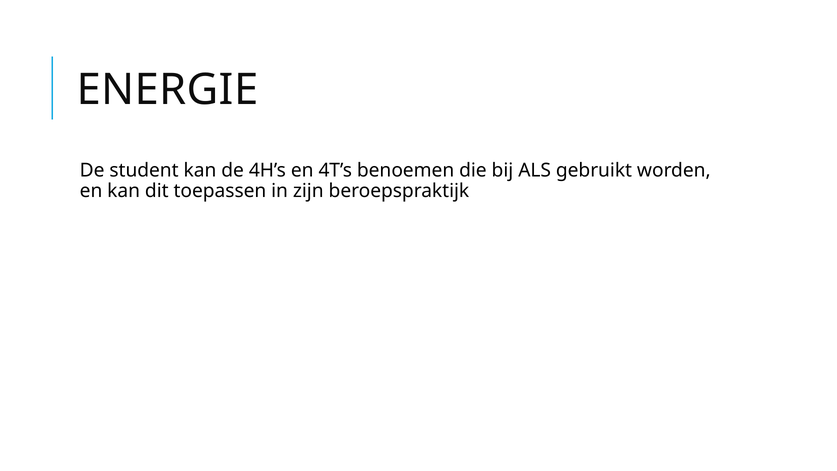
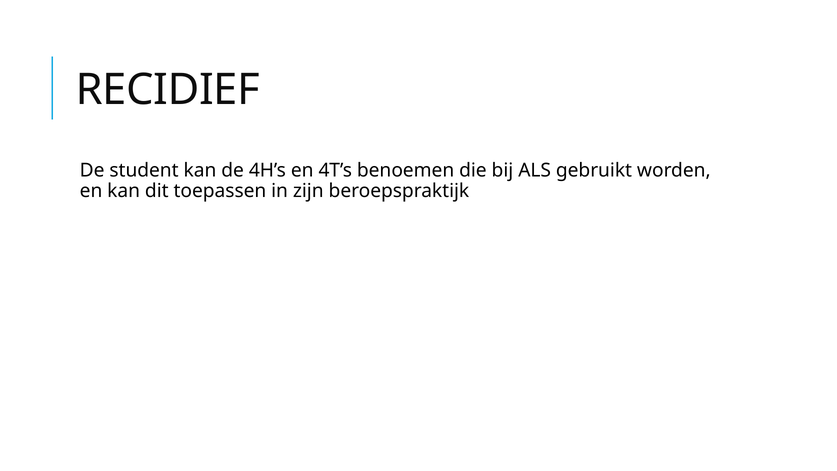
ENERGIE: ENERGIE -> RECIDIEF
